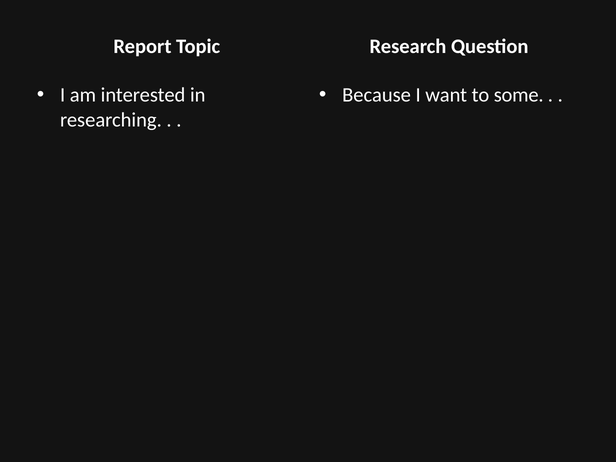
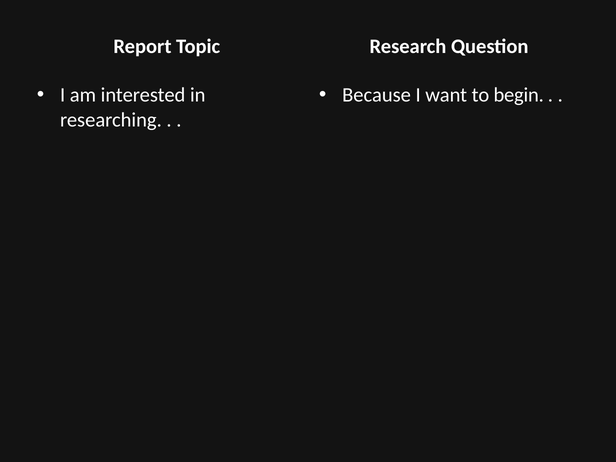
some: some -> begin
